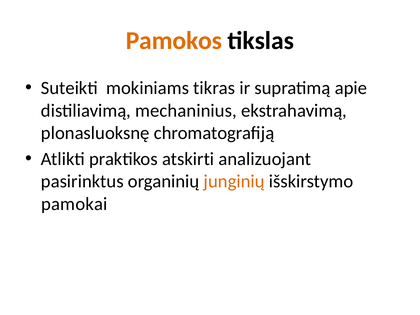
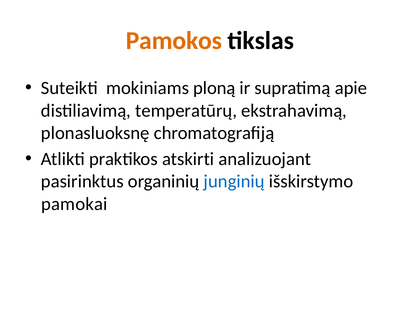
tikras: tikras -> ploną
mechaninius: mechaninius -> temperatūrų
junginių colour: orange -> blue
